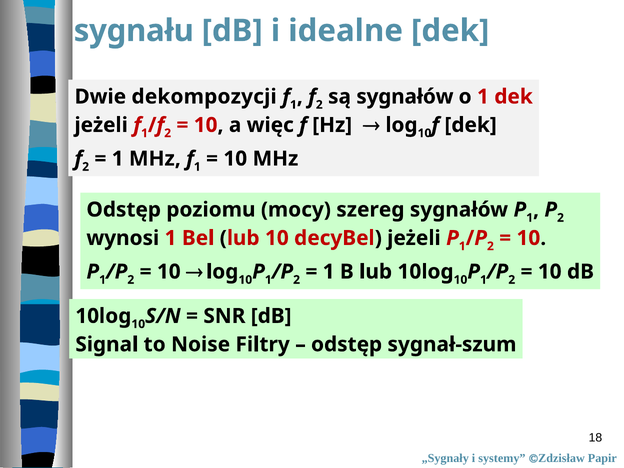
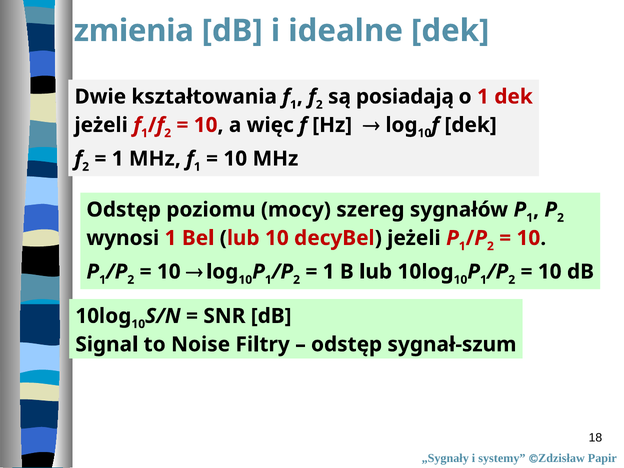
sygnału: sygnału -> zmienia
dekompozycji: dekompozycji -> kształtowania
są sygnałów: sygnałów -> posiadają
